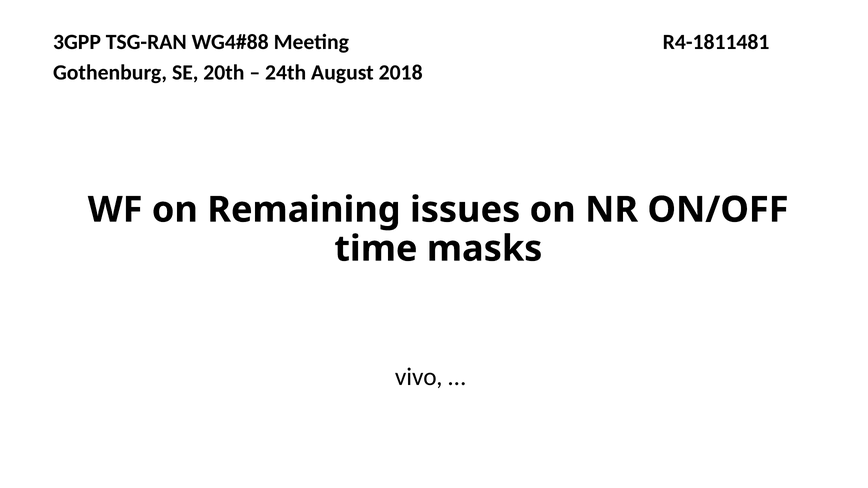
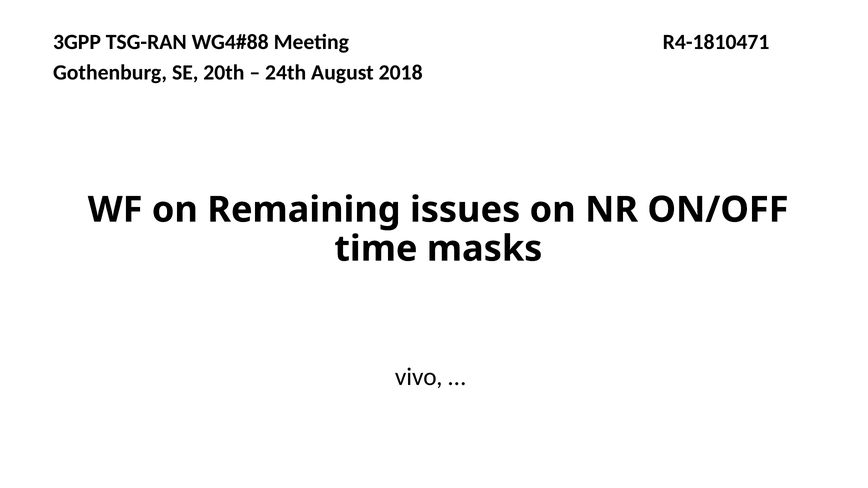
R4-1811481: R4-1811481 -> R4-1810471
